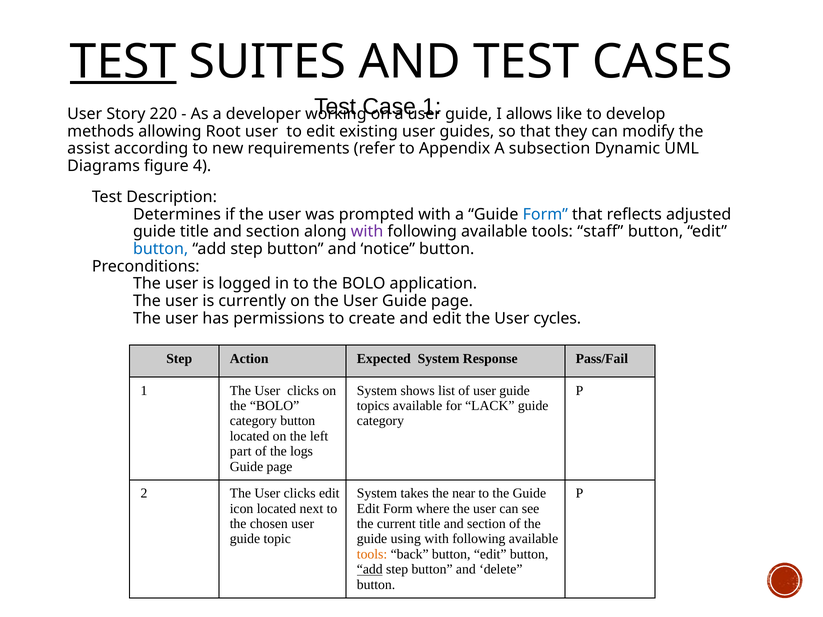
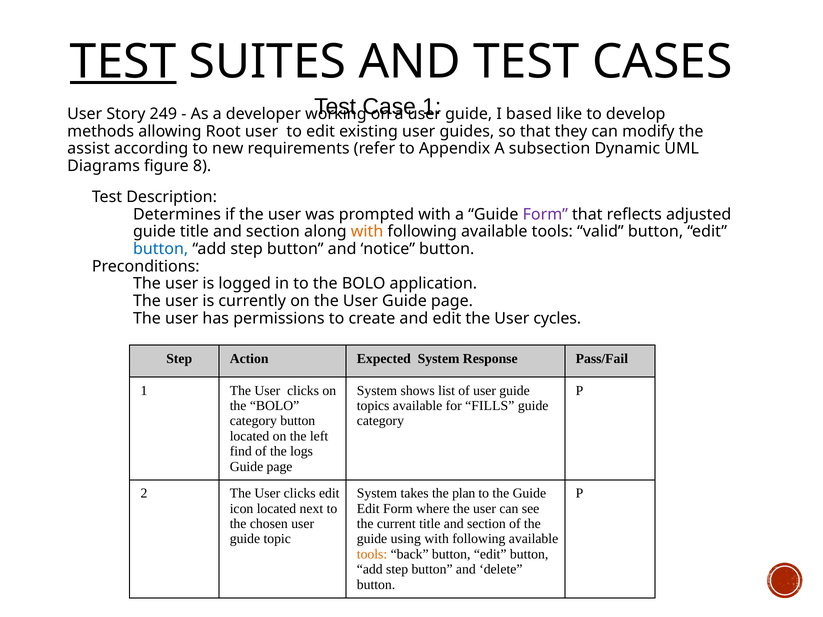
220: 220 -> 249
allows: allows -> based
4: 4 -> 8
Form at (545, 214) colour: blue -> purple
with at (367, 232) colour: purple -> orange
staff: staff -> valid
LACK: LACK -> FILLS
part: part -> find
near: near -> plan
add at (370, 570) underline: present -> none
